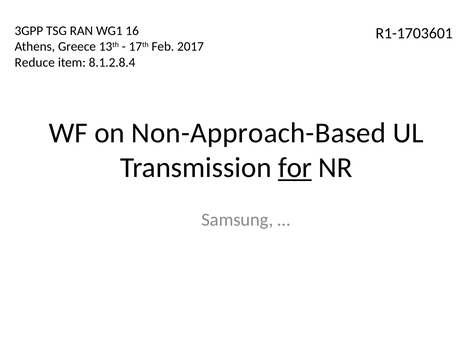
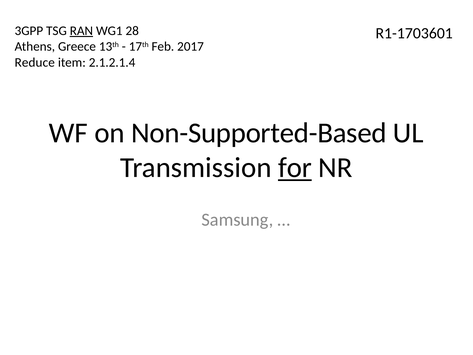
RAN underline: none -> present
16: 16 -> 28
8.1.2.8.4: 8.1.2.8.4 -> 2.1.2.1.4
Non-Approach-Based: Non-Approach-Based -> Non-Supported-Based
